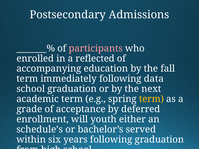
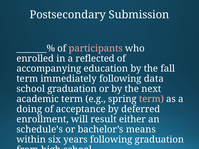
Admissions: Admissions -> Submission
term at (151, 99) colour: yellow -> pink
grade: grade -> doing
youth: youth -> result
served: served -> means
